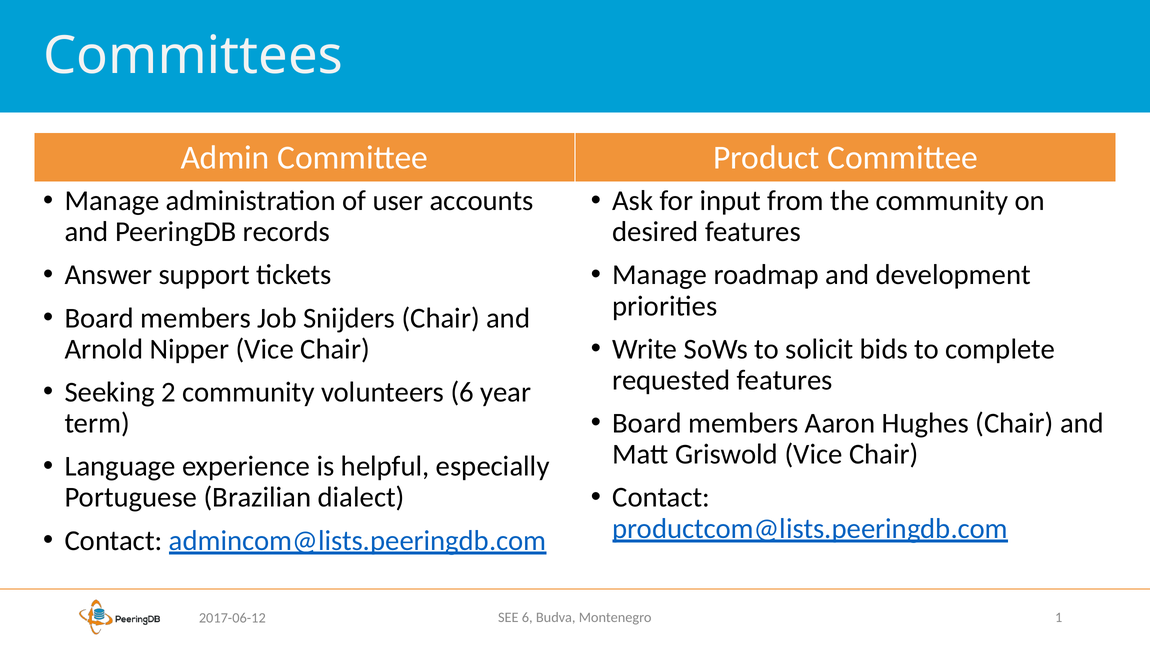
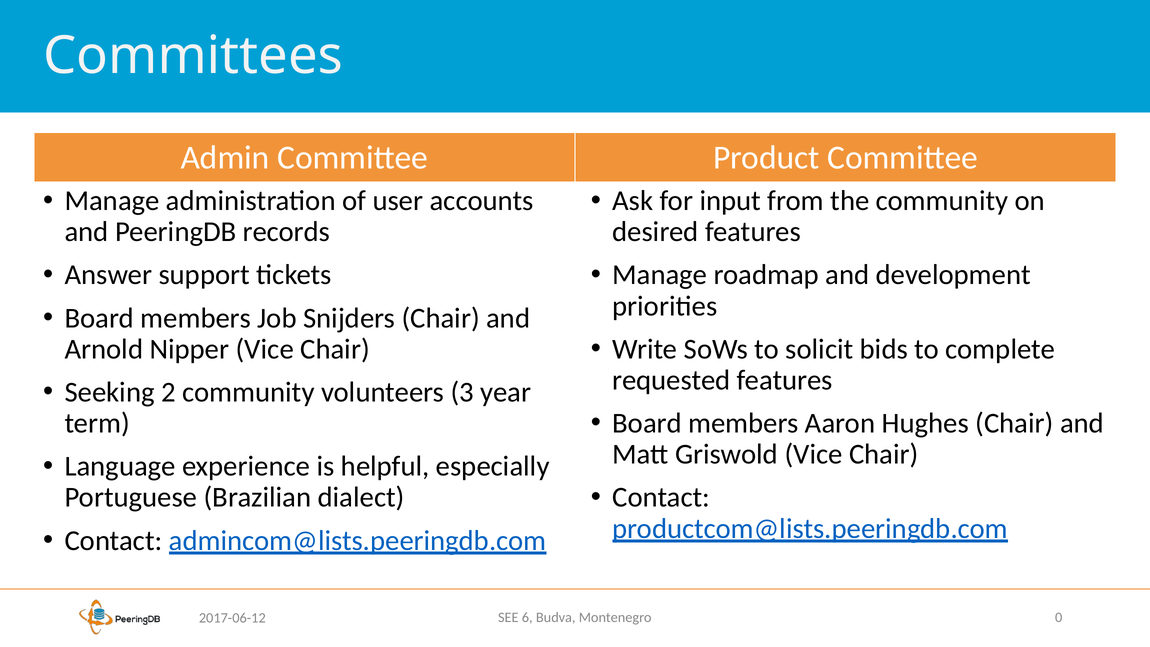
volunteers 6: 6 -> 3
1: 1 -> 0
